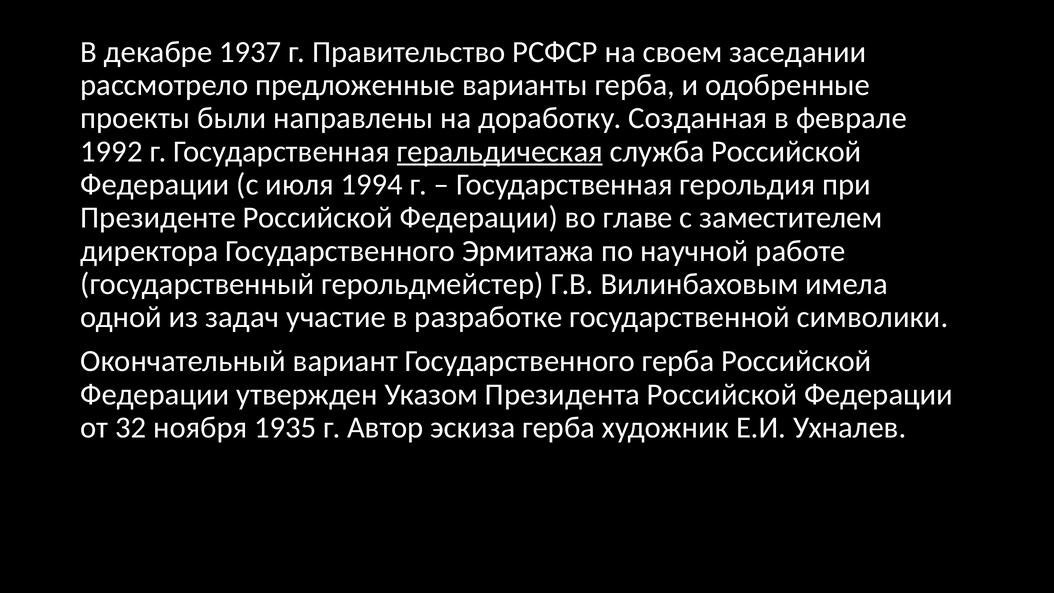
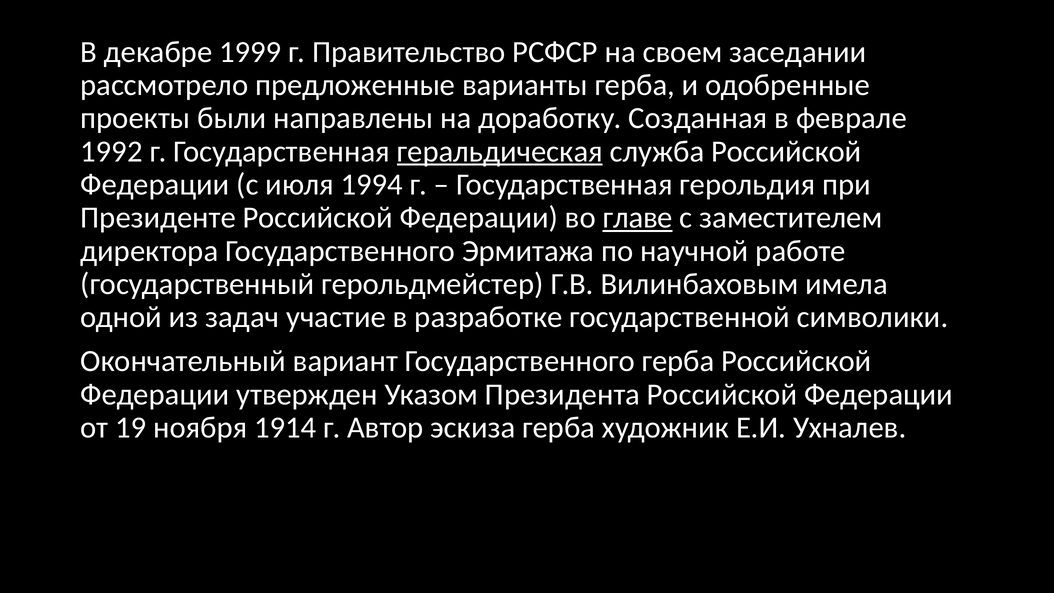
1937: 1937 -> 1999
главе underline: none -> present
32: 32 -> 19
1935: 1935 -> 1914
